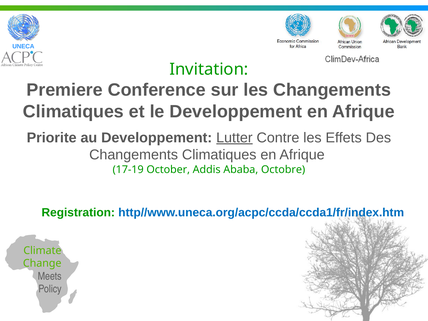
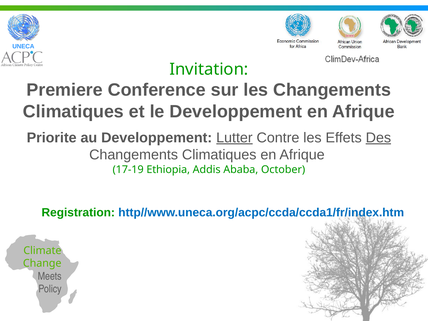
Des underline: none -> present
October: October -> Ethiopia
Octobre: Octobre -> October
